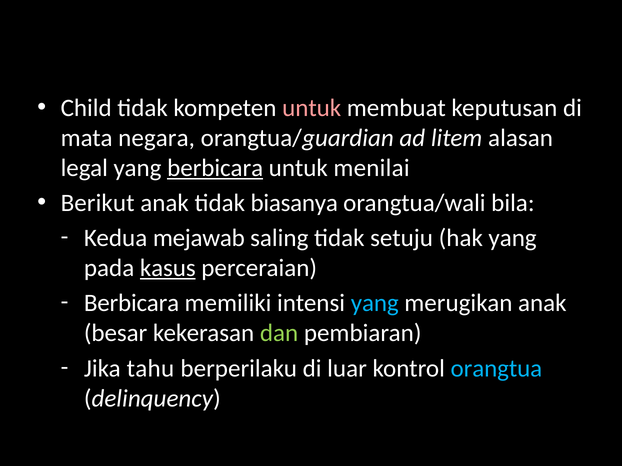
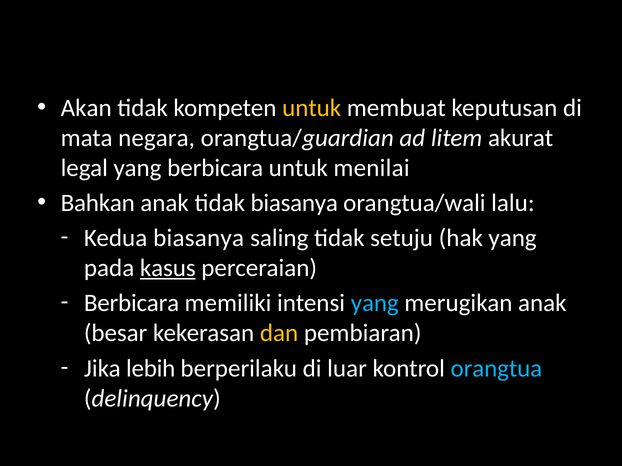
Child: Child -> Akan
untuk at (312, 108) colour: pink -> yellow
alasan: alasan -> akurat
berbicara at (215, 168) underline: present -> none
Berikut: Berikut -> Bahkan
bila: bila -> lalu
Kedua mejawab: mejawab -> biasanya
dan colour: light green -> yellow
tahu: tahu -> lebih
